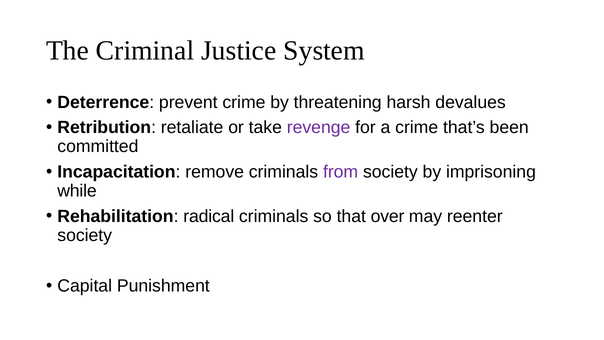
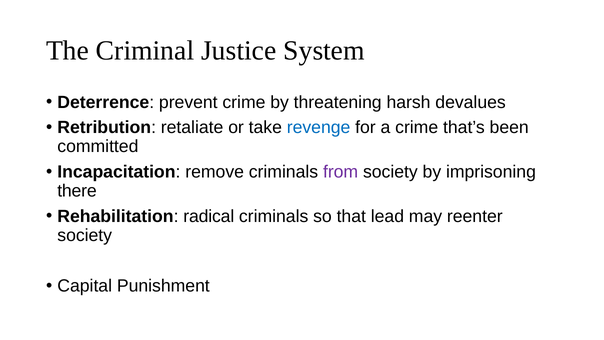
revenge colour: purple -> blue
while: while -> there
over: over -> lead
